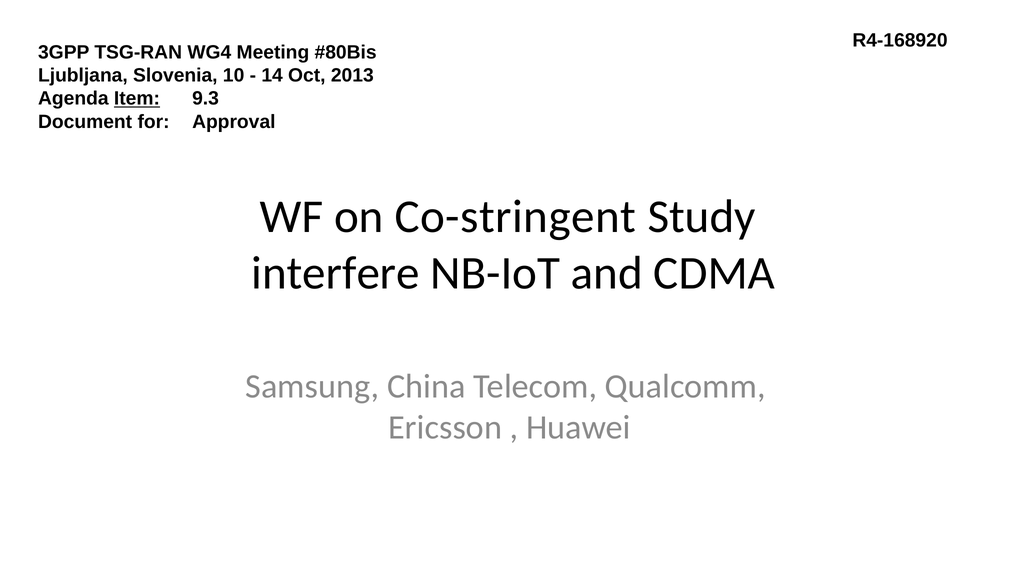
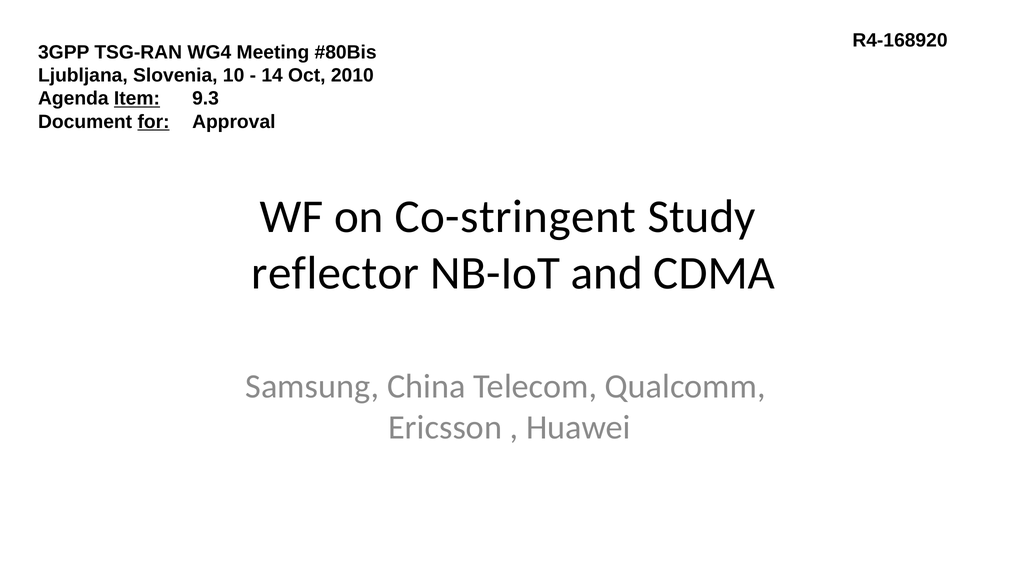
2013: 2013 -> 2010
for underline: none -> present
interfere: interfere -> reflector
